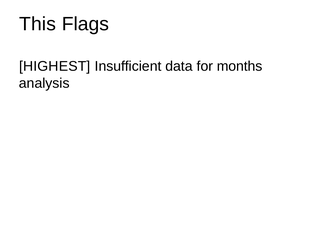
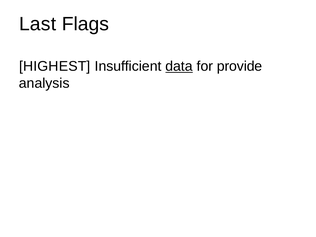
This: This -> Last
data underline: none -> present
months: months -> provide
